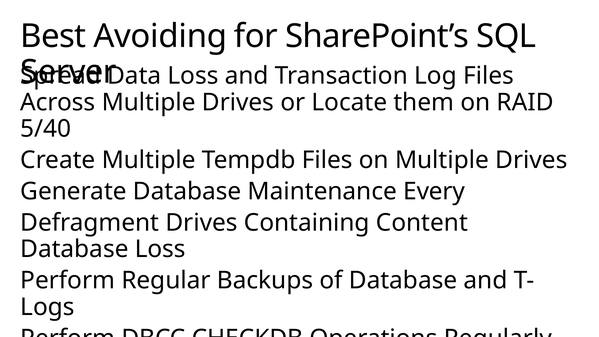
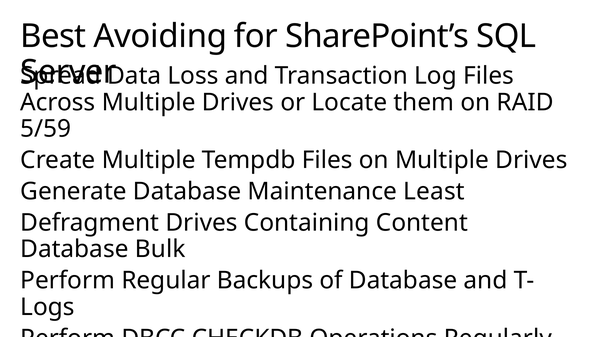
5/40: 5/40 -> 5/59
Every: Every -> Least
Database Loss: Loss -> Bulk
